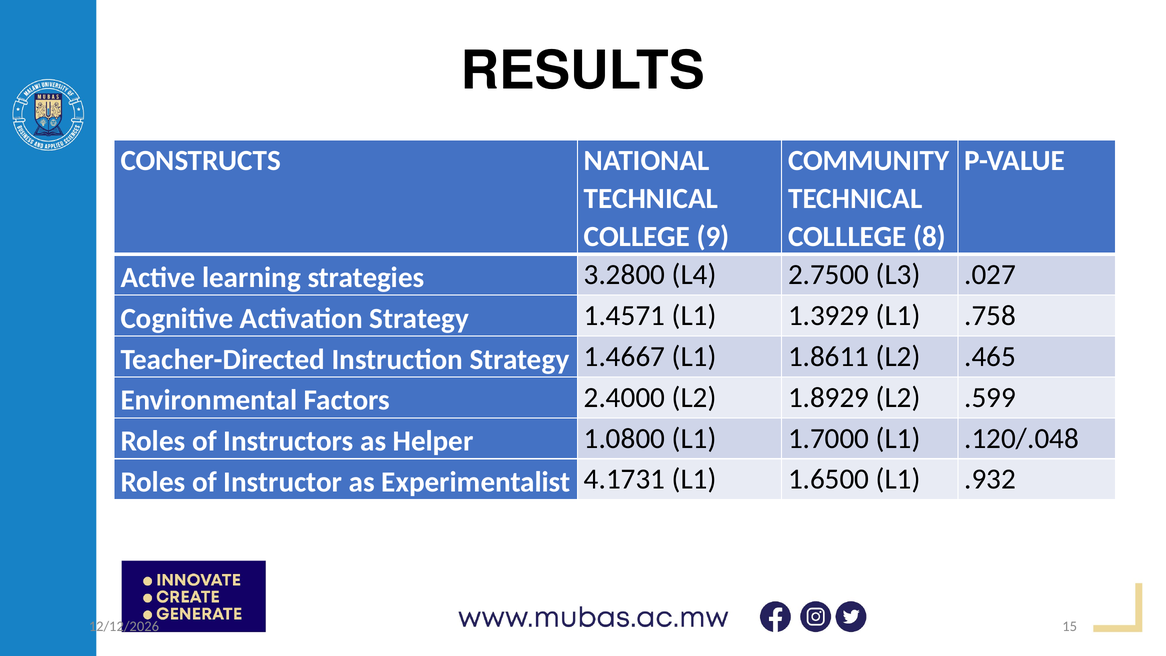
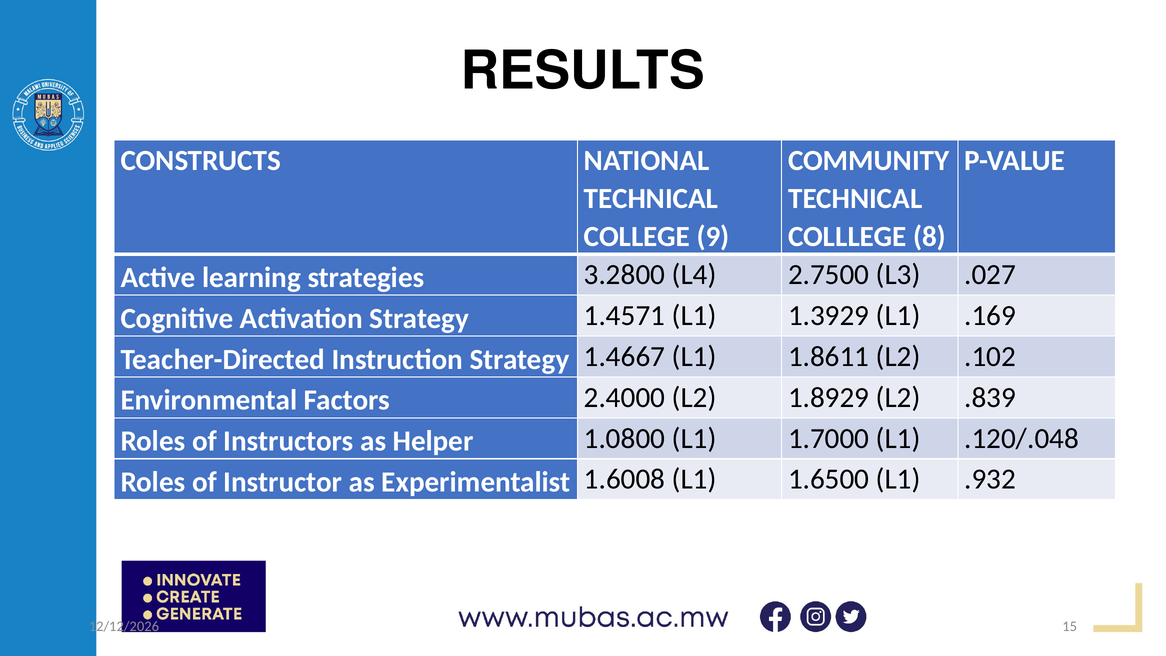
.758: .758 -> .169
.465: .465 -> .102
.599: .599 -> .839
4.1731: 4.1731 -> 1.6008
